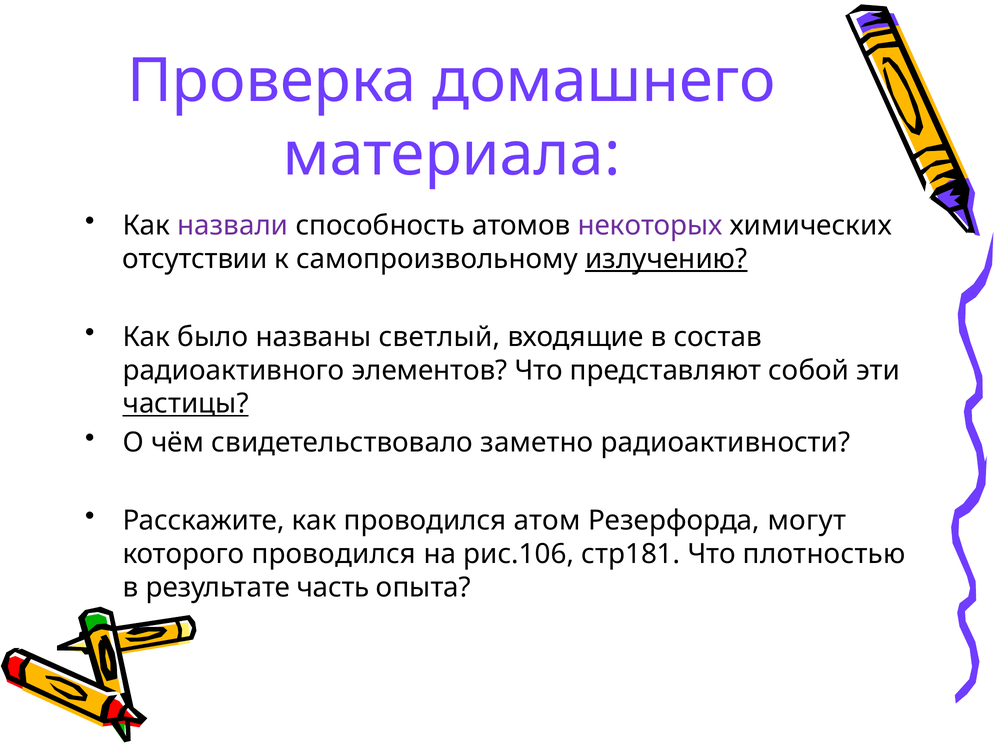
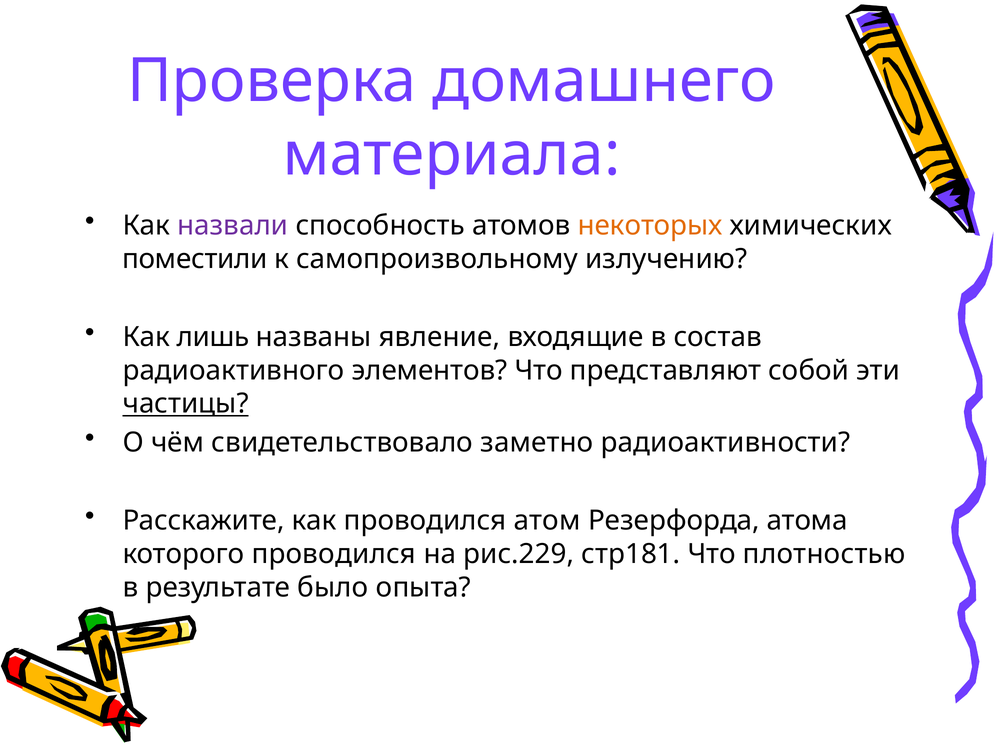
некоторых colour: purple -> orange
отсутствии: отсутствии -> поместили
излучению underline: present -> none
было: было -> лишь
светлый: светлый -> явление
могут: могут -> атома
рис.106: рис.106 -> рис.229
часть: часть -> было
